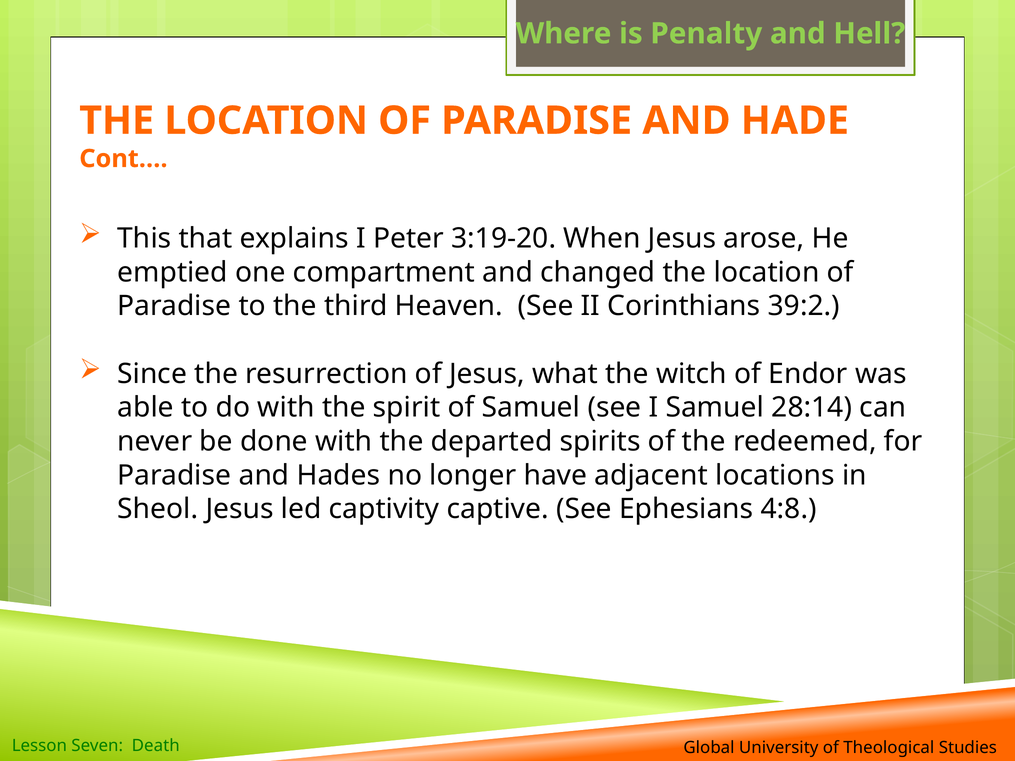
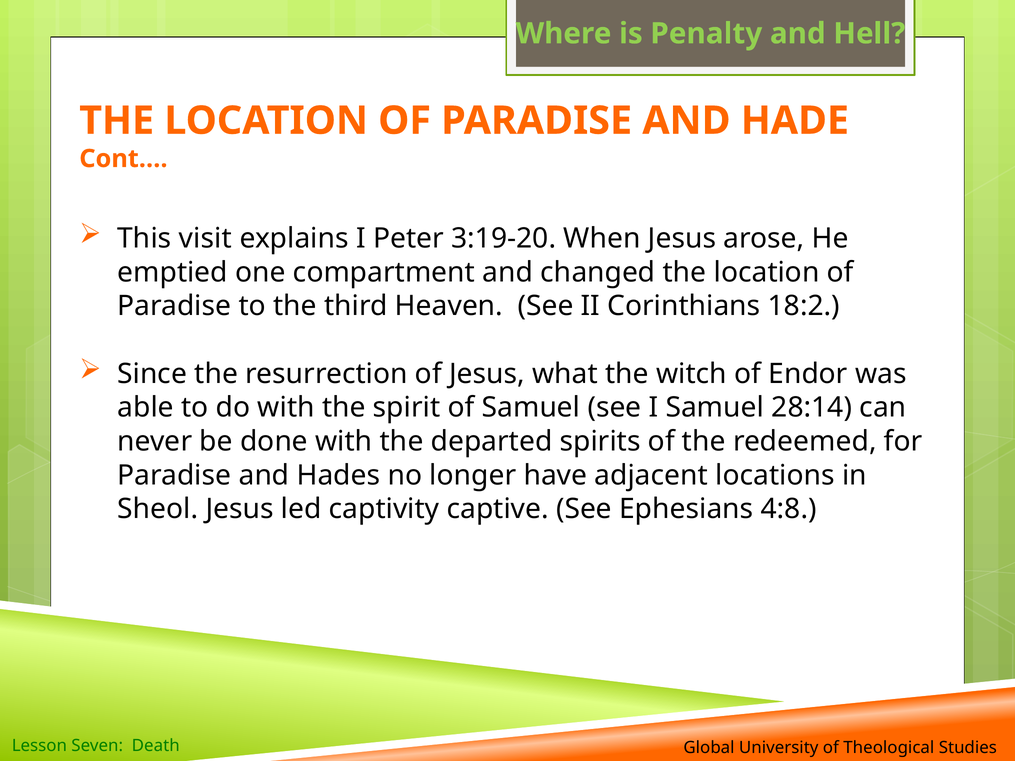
that: that -> visit
39:2: 39:2 -> 18:2
